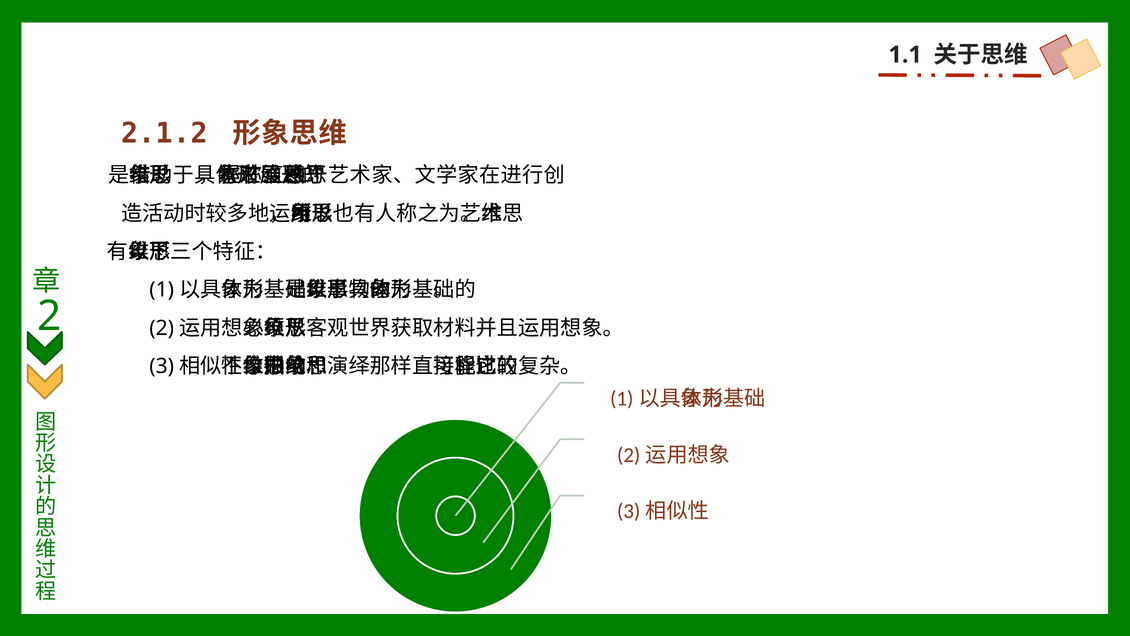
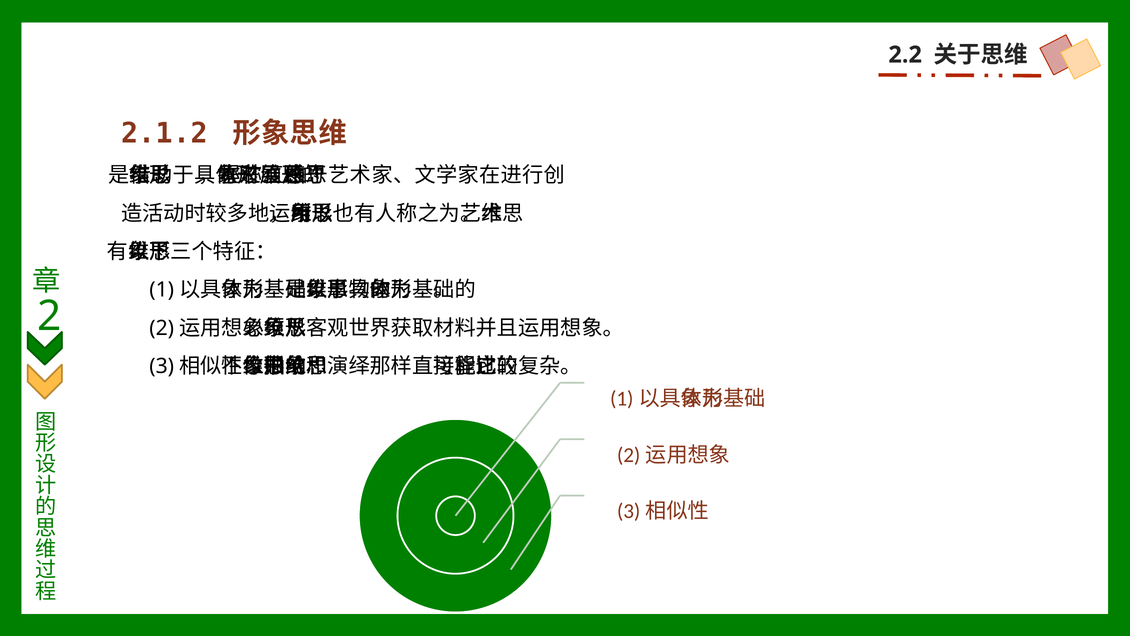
1.1: 1.1 -> 2.2
